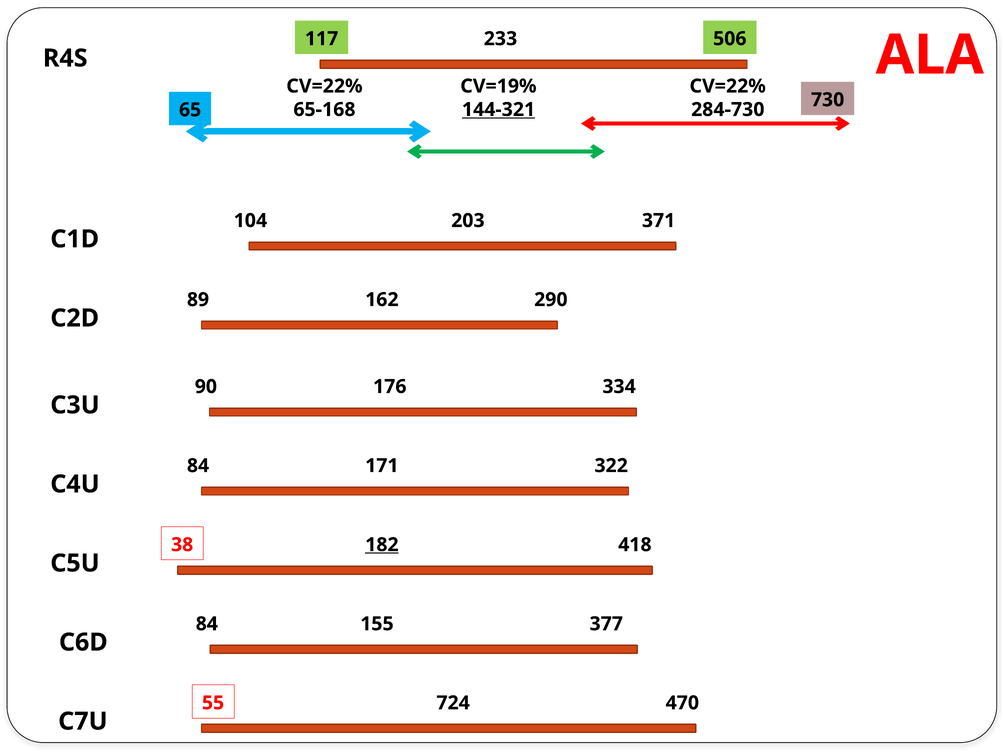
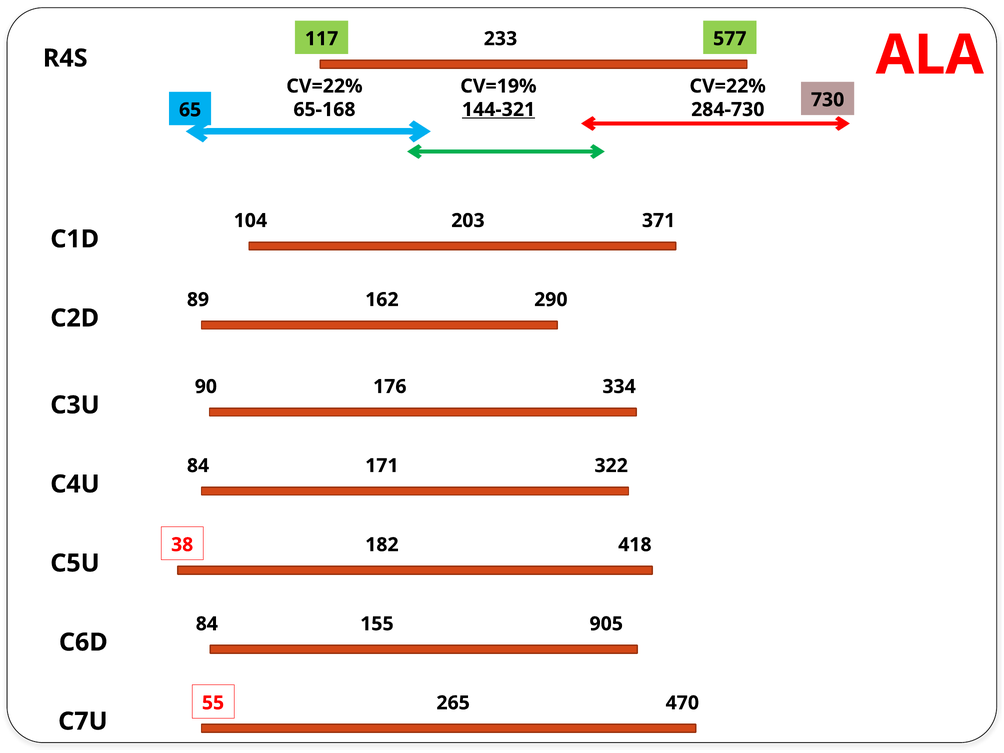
506: 506 -> 577
182 underline: present -> none
377: 377 -> 905
724: 724 -> 265
